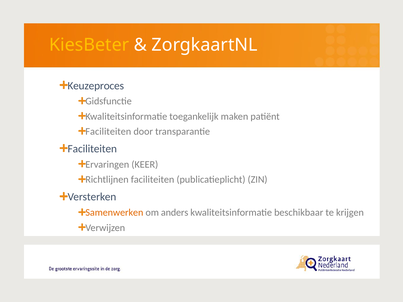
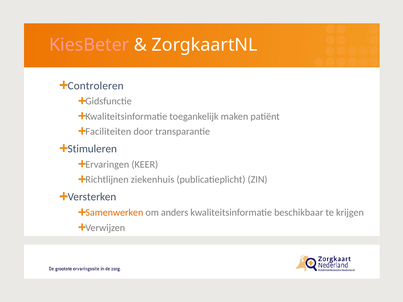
KiesBeter colour: yellow -> pink
Keuzeproces: Keuzeproces -> Controleren
Faciliteiten at (92, 149): Faciliteiten -> Stimuleren
Richtlijnen faciliteiten: faciliteiten -> ziekenhuis
